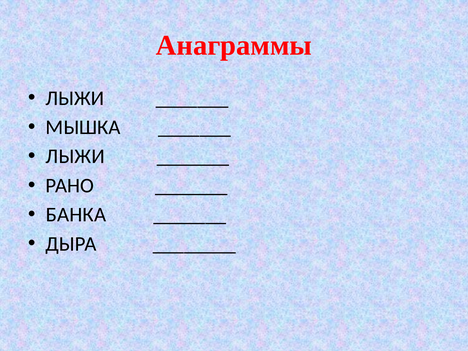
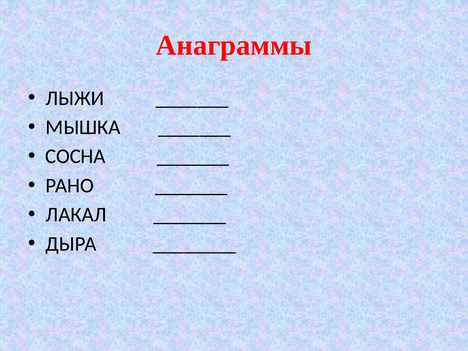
ЛЫЖИ at (75, 156): ЛЫЖИ -> СОСНА
БАНКА: БАНКА -> ЛАКАЛ
